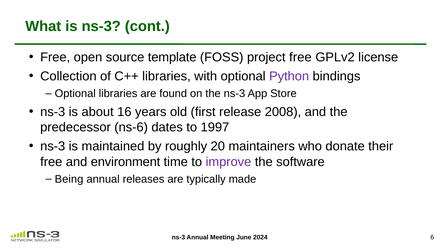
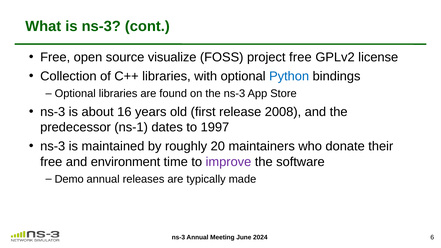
template: template -> visualize
Python colour: purple -> blue
ns-6: ns-6 -> ns-1
Being: Being -> Demo
